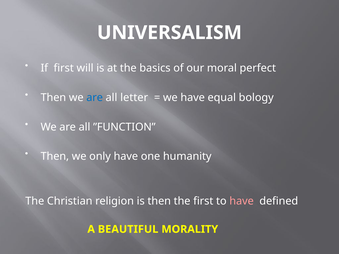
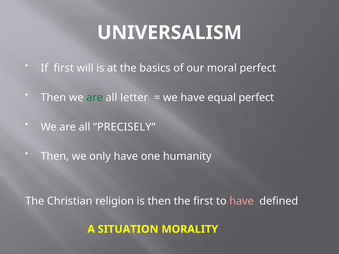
are at (95, 98) colour: blue -> green
equal bology: bology -> perfect
”FUNCTION: ”FUNCTION -> ”PRECISELY
BEAUTIFUL: BEAUTIFUL -> SITUATION
